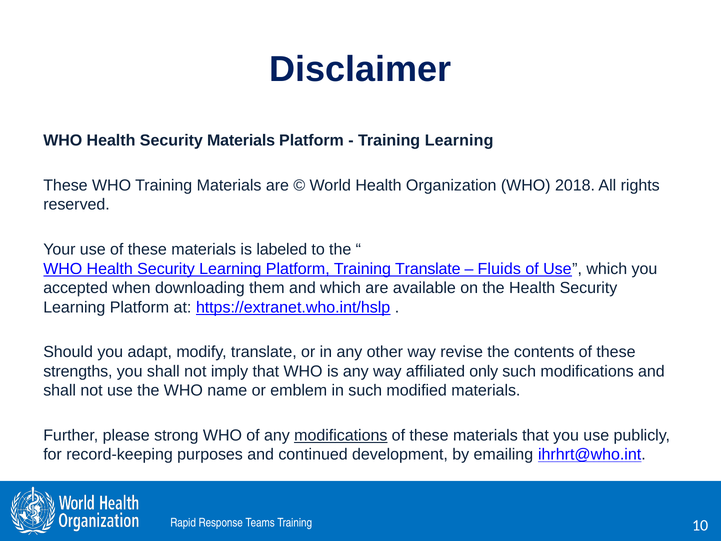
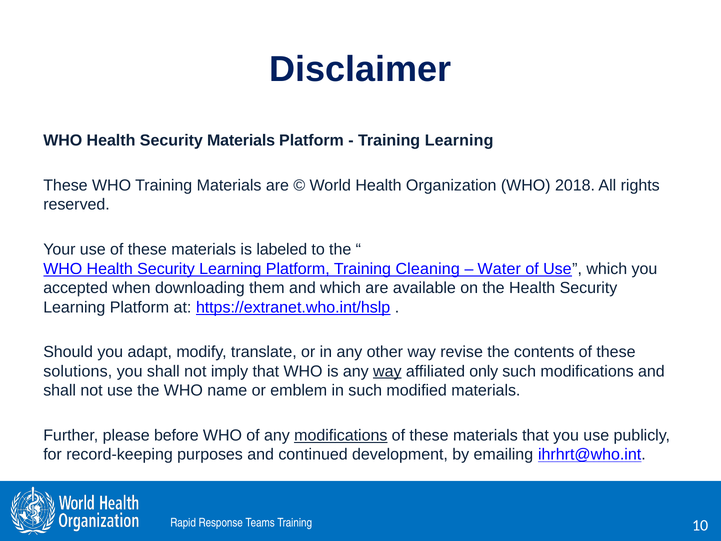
Training Translate: Translate -> Cleaning
Fluids: Fluids -> Water
strengths: strengths -> solutions
way at (387, 371) underline: none -> present
strong: strong -> before
